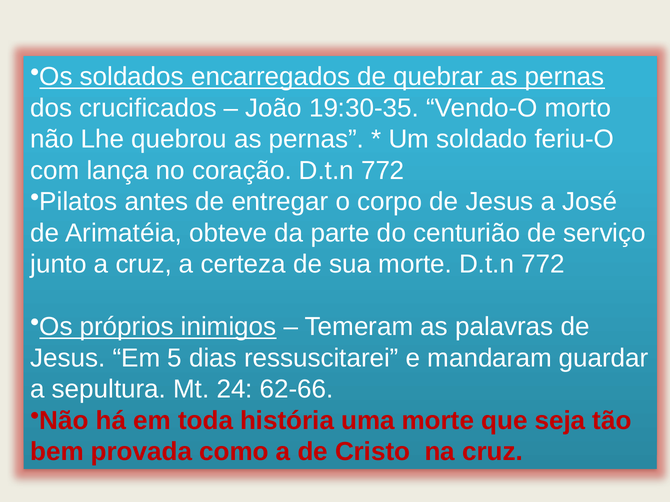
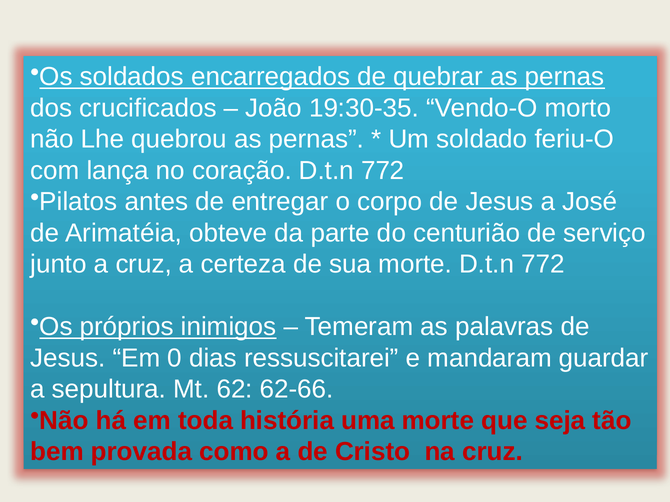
5: 5 -> 0
24: 24 -> 62
